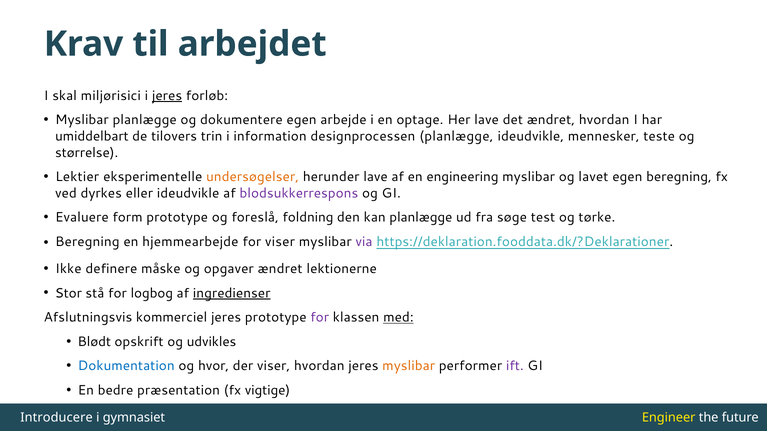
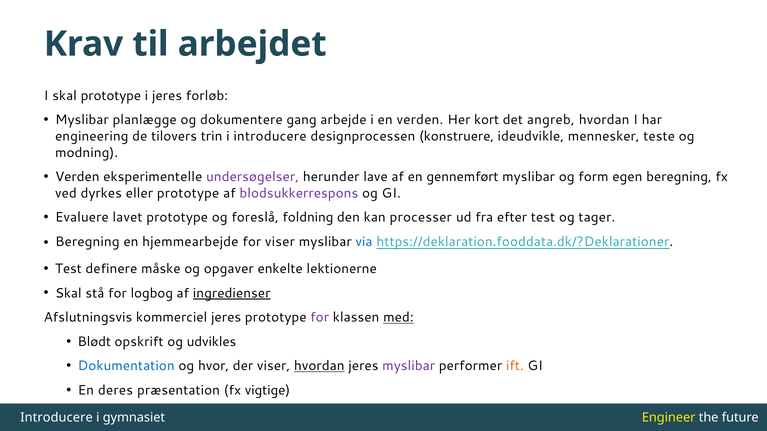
skal miljørisici: miljørisici -> prototype
jeres at (167, 96) underline: present -> none
dokumentere egen: egen -> gang
en optage: optage -> verden
Her lave: lave -> kort
det ændret: ændret -> angreb
umiddelbart: umiddelbart -> engineering
i information: information -> introducere
designprocessen planlægge: planlægge -> konstruere
størrelse: størrelse -> modning
Lektier at (77, 177): Lektier -> Verden
undersøgelser colour: orange -> purple
engineering: engineering -> gennemført
lavet: lavet -> form
eller ideudvikle: ideudvikle -> prototype
form: form -> lavet
kan planlægge: planlægge -> processer
søge: søge -> efter
tørke: tørke -> tager
via colour: purple -> blue
Ikke at (68, 269): Ikke -> Test
opgaver ændret: ændret -> enkelte
Stor at (68, 293): Stor -> Skal
hvordan at (319, 366) underline: none -> present
myslibar at (409, 366) colour: orange -> purple
ift colour: purple -> orange
bedre: bedre -> deres
